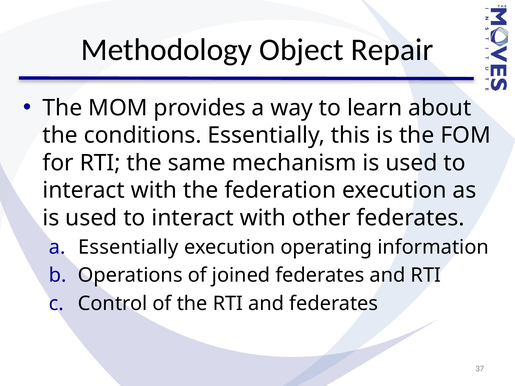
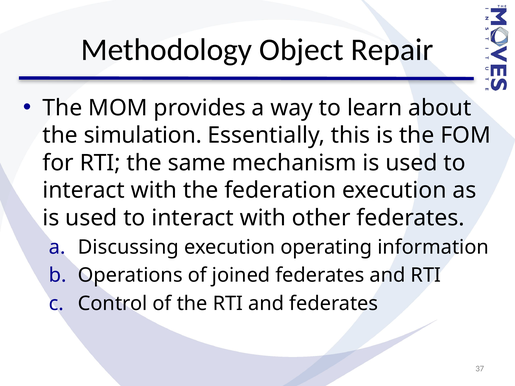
conditions: conditions -> simulation
a Essentially: Essentially -> Discussing
